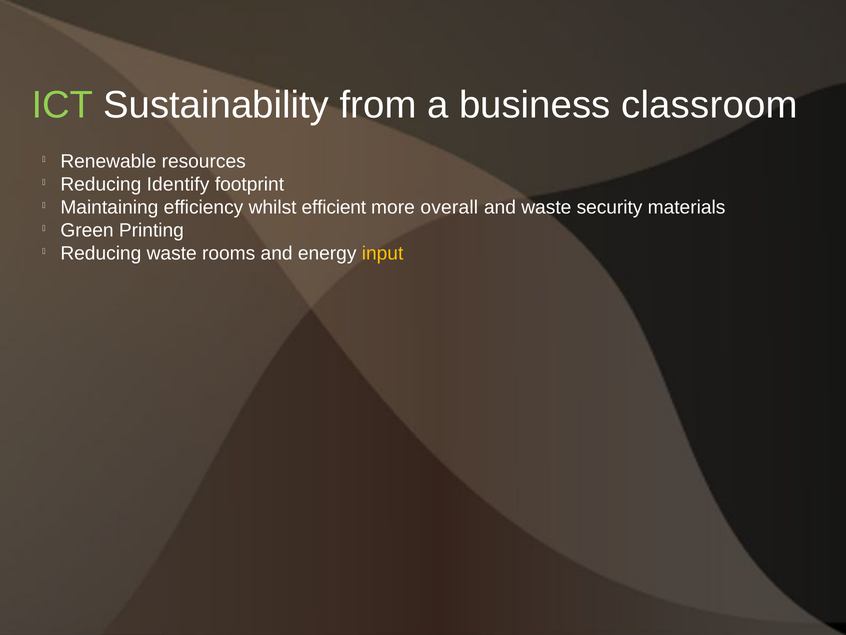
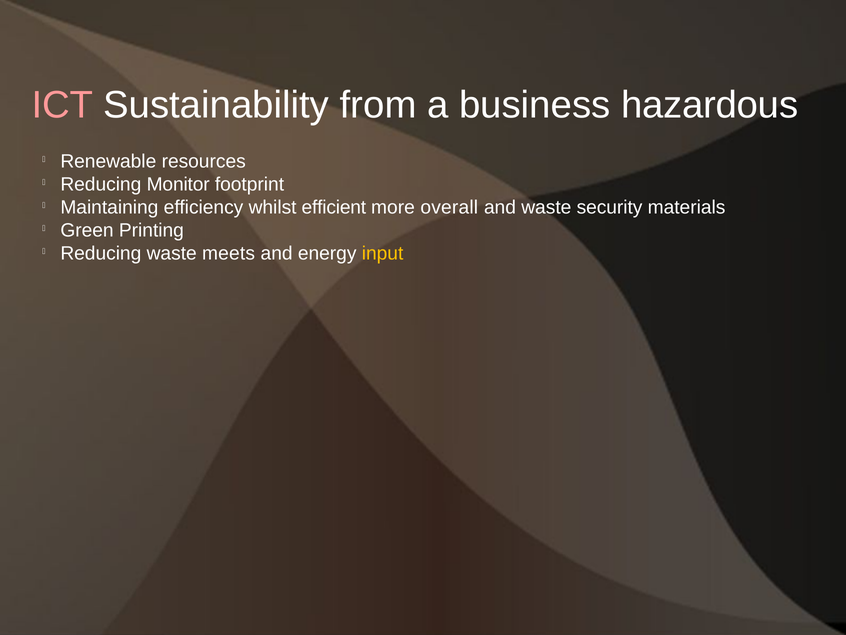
ICT colour: light green -> pink
classroom: classroom -> hazardous
Identify: Identify -> Monitor
rooms: rooms -> meets
